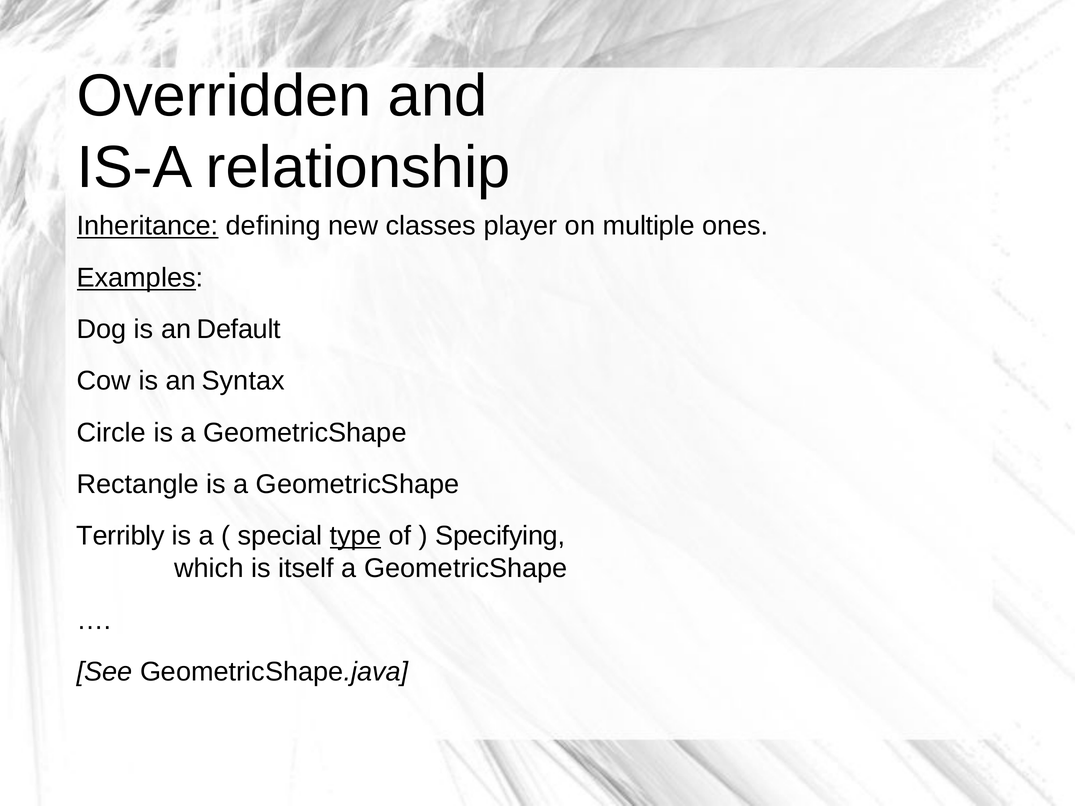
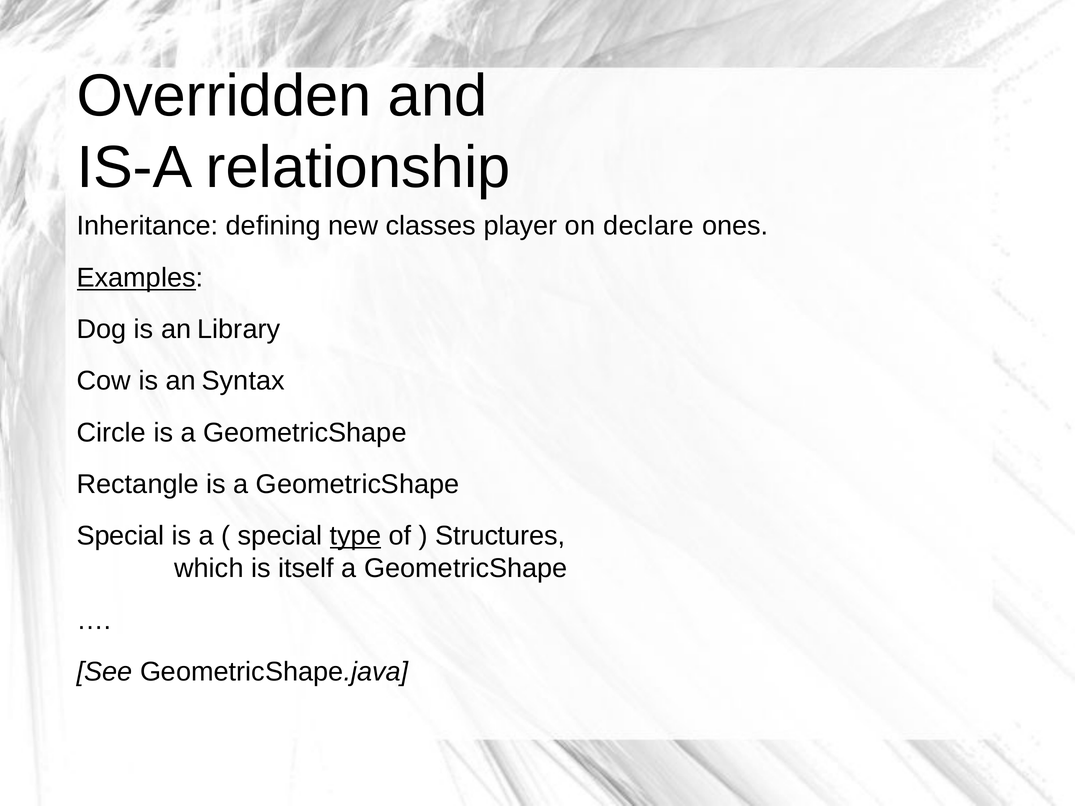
Inheritance underline: present -> none
multiple: multiple -> declare
Default: Default -> Library
Terribly at (121, 536): Terribly -> Special
Specifying: Specifying -> Structures
